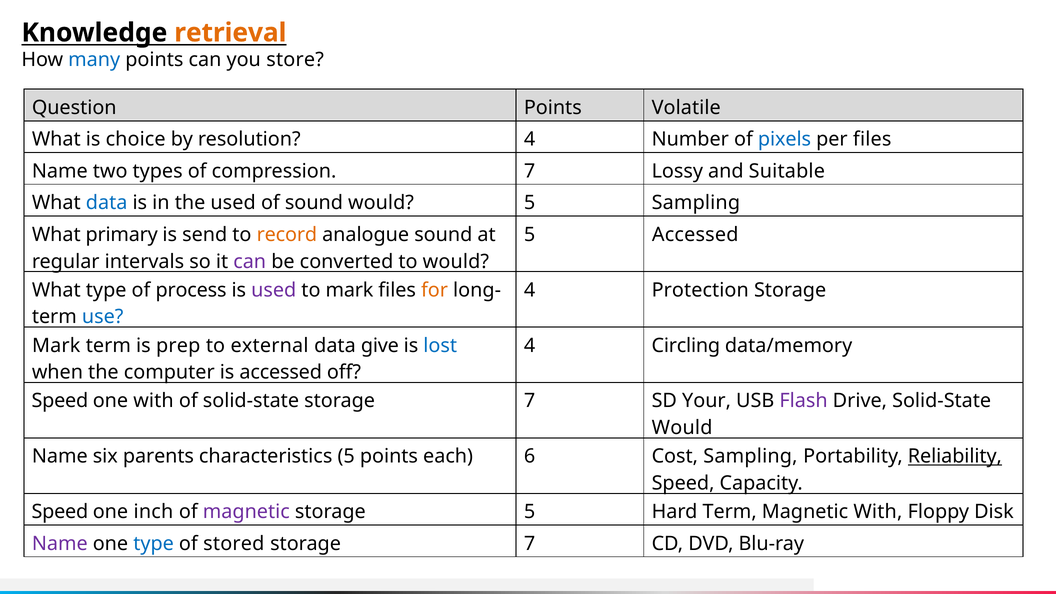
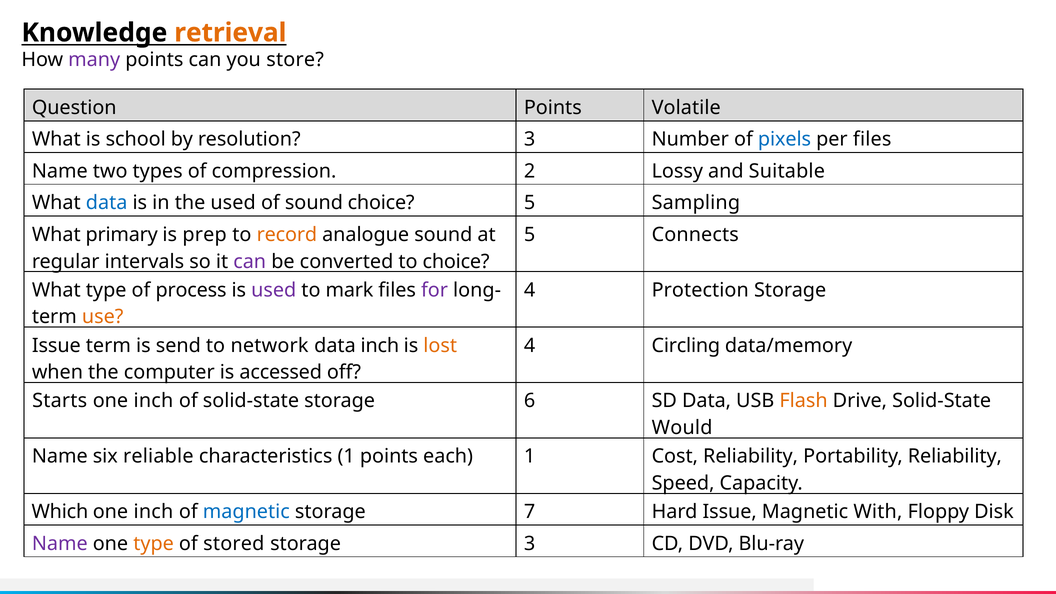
many colour: blue -> purple
choice: choice -> school
resolution 4: 4 -> 3
compression 7: 7 -> 2
sound would: would -> choice
send: send -> prep
5 Accessed: Accessed -> Connects
to would: would -> choice
for colour: orange -> purple
use colour: blue -> orange
Mark at (56, 345): Mark -> Issue
prep: prep -> send
external: external -> network
data give: give -> inch
lost colour: blue -> orange
Speed at (60, 401): Speed -> Starts
with at (154, 401): with -> inch
solid-state storage 7: 7 -> 6
SD Your: Your -> Data
Flash colour: purple -> orange
parents: parents -> reliable
characteristics 5: 5 -> 1
each 6: 6 -> 1
Cost Sampling: Sampling -> Reliability
Reliability at (955, 456) underline: present -> none
Speed at (60, 512): Speed -> Which
magnetic at (246, 512) colour: purple -> blue
storage 5: 5 -> 7
Hard Term: Term -> Issue
type at (154, 544) colour: blue -> orange
7 at (530, 544): 7 -> 3
